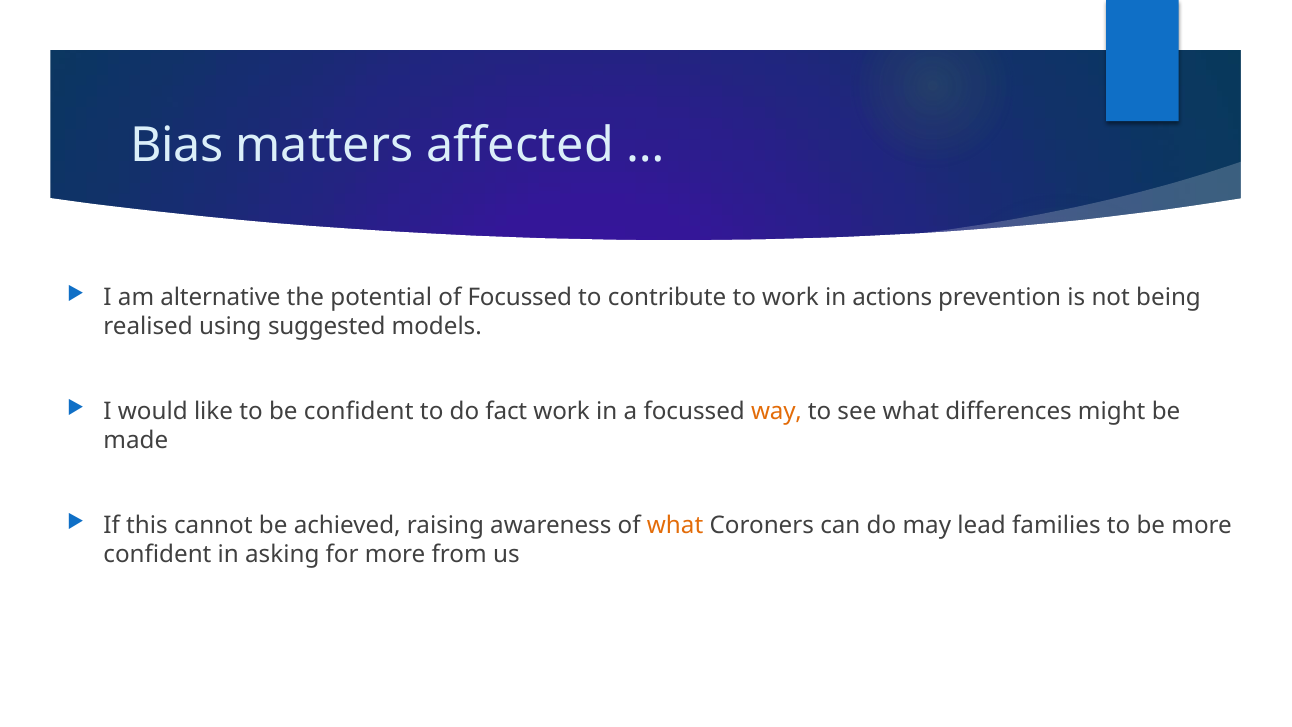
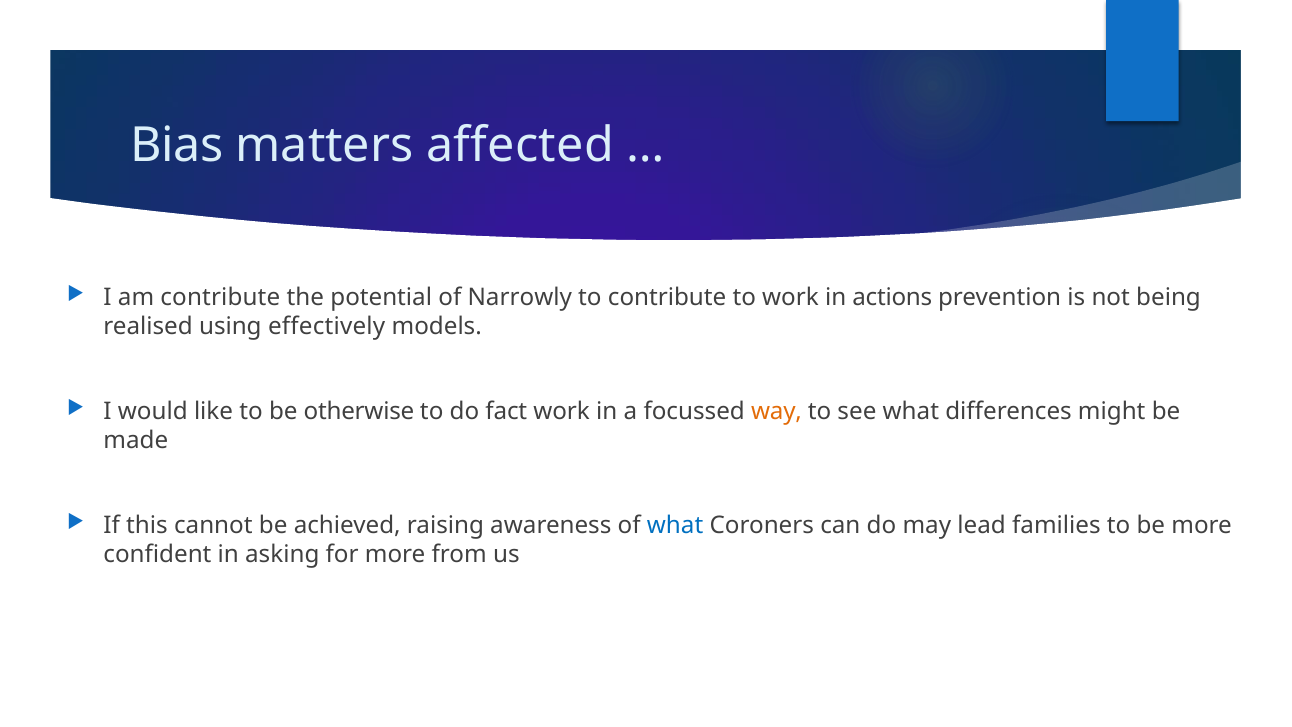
am alternative: alternative -> contribute
of Focussed: Focussed -> Narrowly
suggested: suggested -> effectively
be confident: confident -> otherwise
what at (675, 525) colour: orange -> blue
